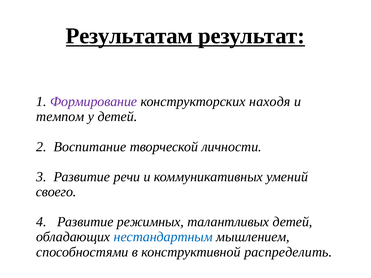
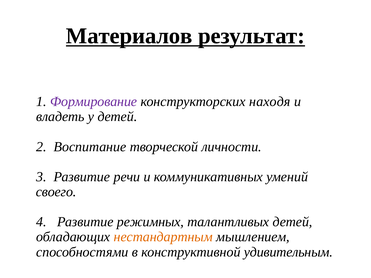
Результатам: Результатам -> Материалов
темпом: темпом -> владеть
нестандартным colour: blue -> orange
распределить: распределить -> удивительным
